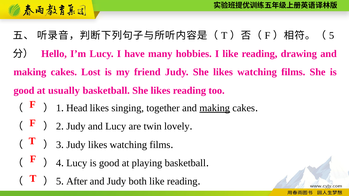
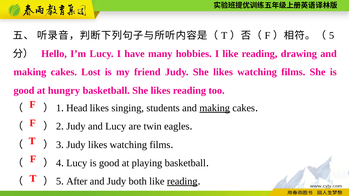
usually: usually -> hungry
together: together -> students
lovely: lovely -> eagles
reading at (182, 182) underline: none -> present
